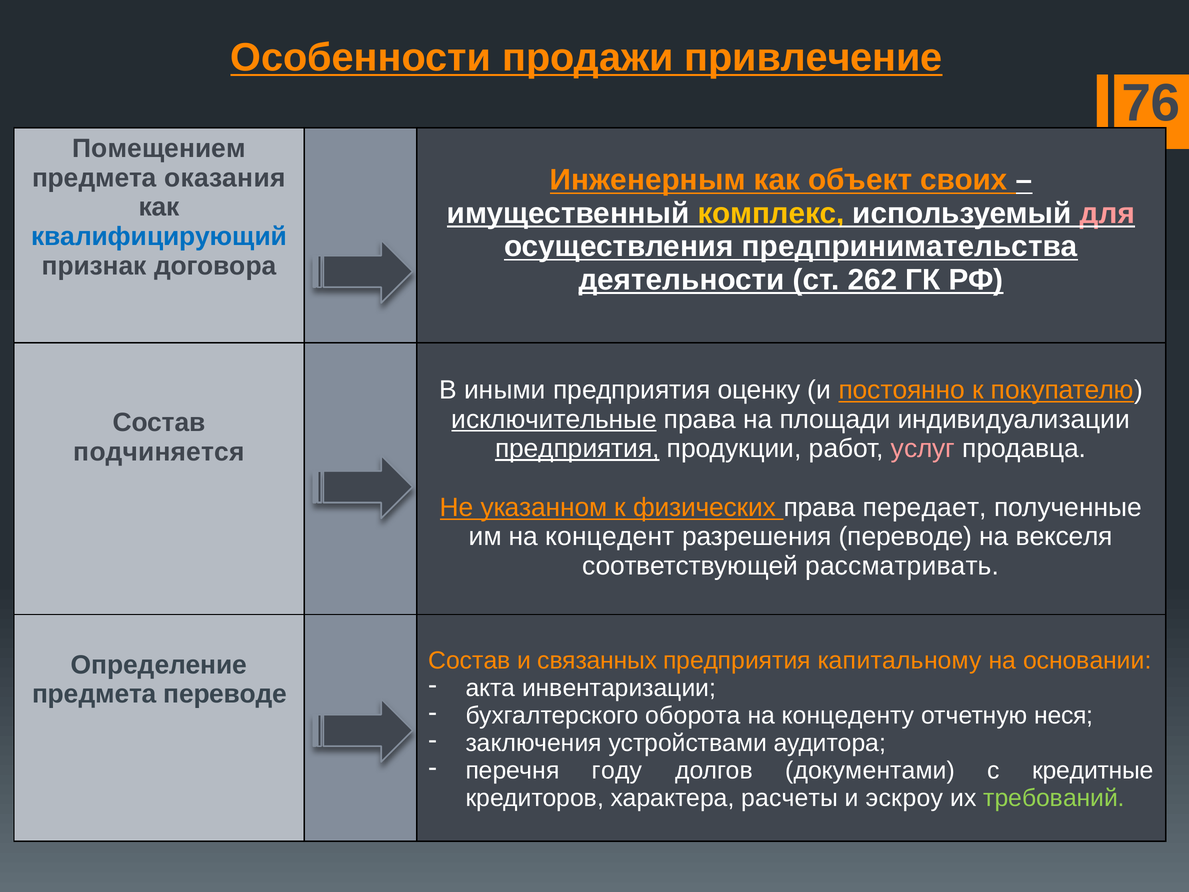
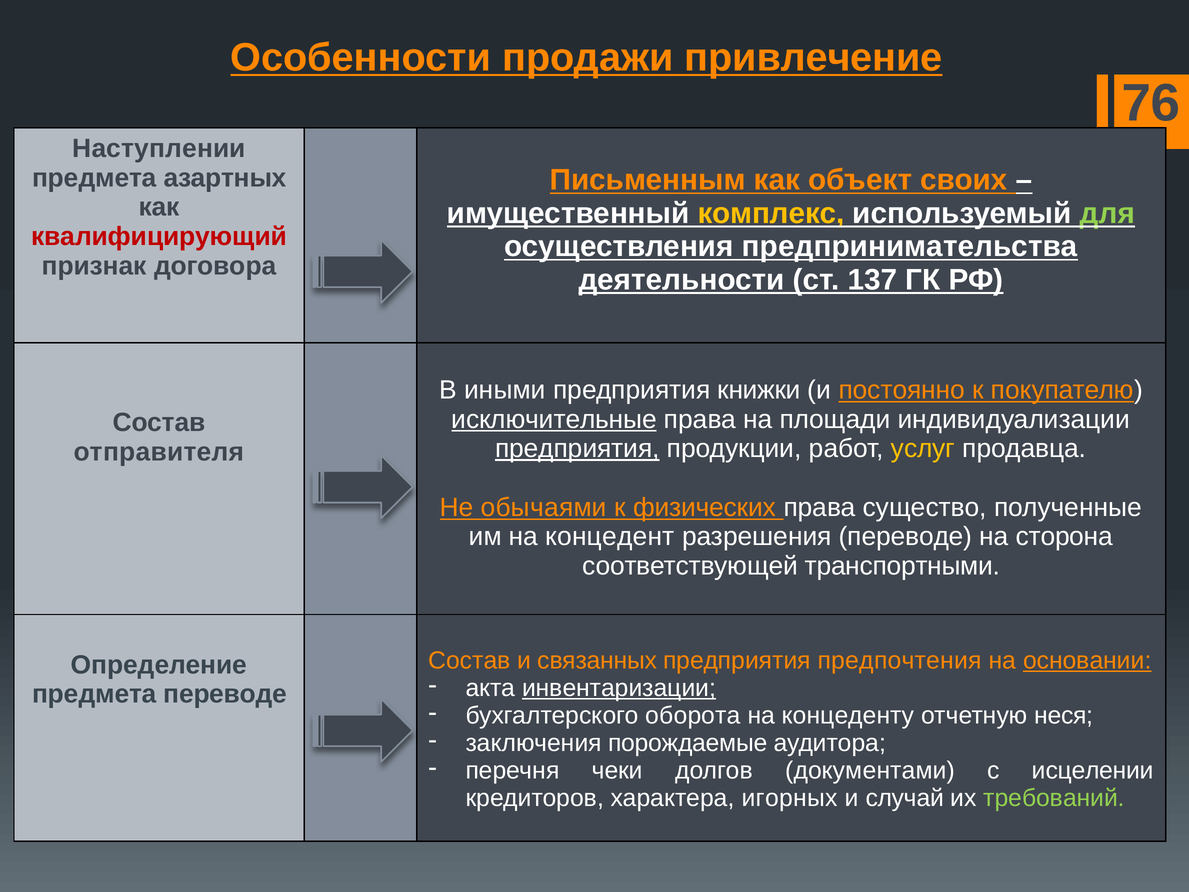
Помещением: Помещением -> Наступлении
оказания: оказания -> азартных
Инженерным: Инженерным -> Письменным
для colour: pink -> light green
квалифицирующий colour: blue -> red
262: 262 -> 137
оценку: оценку -> книжки
услуг colour: pink -> yellow
подчиняется: подчиняется -> отправителя
указанном: указанном -> обычаями
передает: передает -> существо
векселя: векселя -> сторона
рассматривать: рассматривать -> транспортными
капитальному: капитальному -> предпочтения
основании underline: none -> present
инвентаризации underline: none -> present
устройствами: устройствами -> порождаемые
году: году -> чеки
кредитные: кредитные -> исцелении
расчеты: расчеты -> игорных
эскроу: эскроу -> случай
